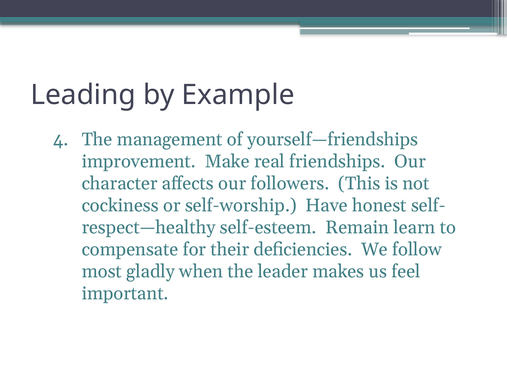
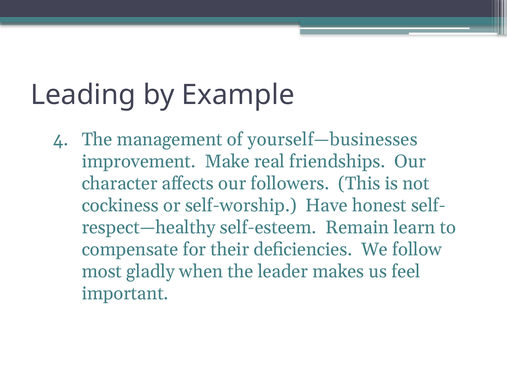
yourself—friendships: yourself—friendships -> yourself—businesses
